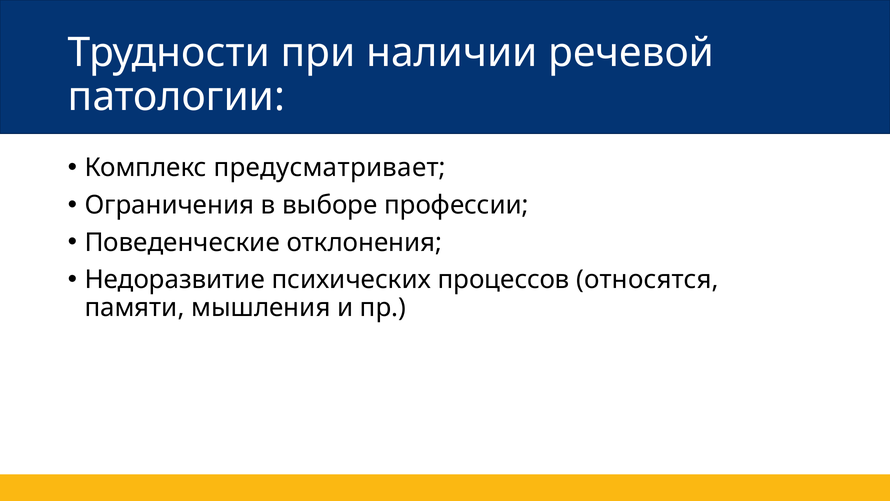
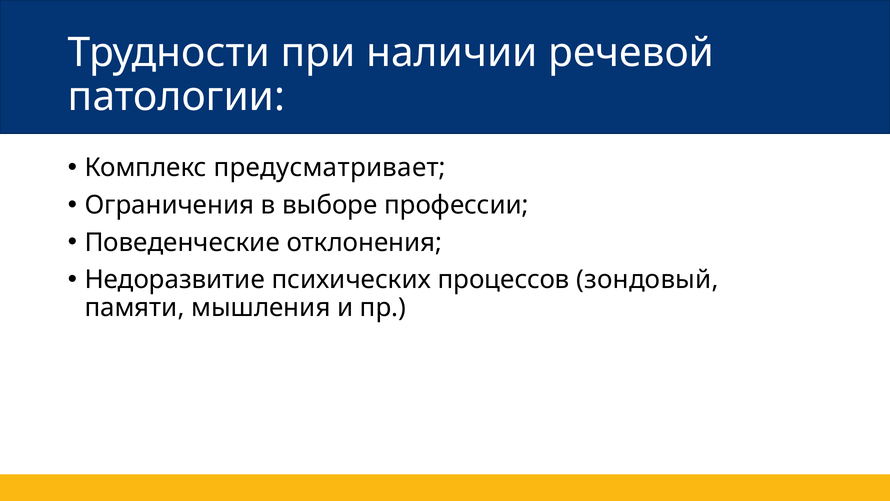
относятся: относятся -> зондовый
